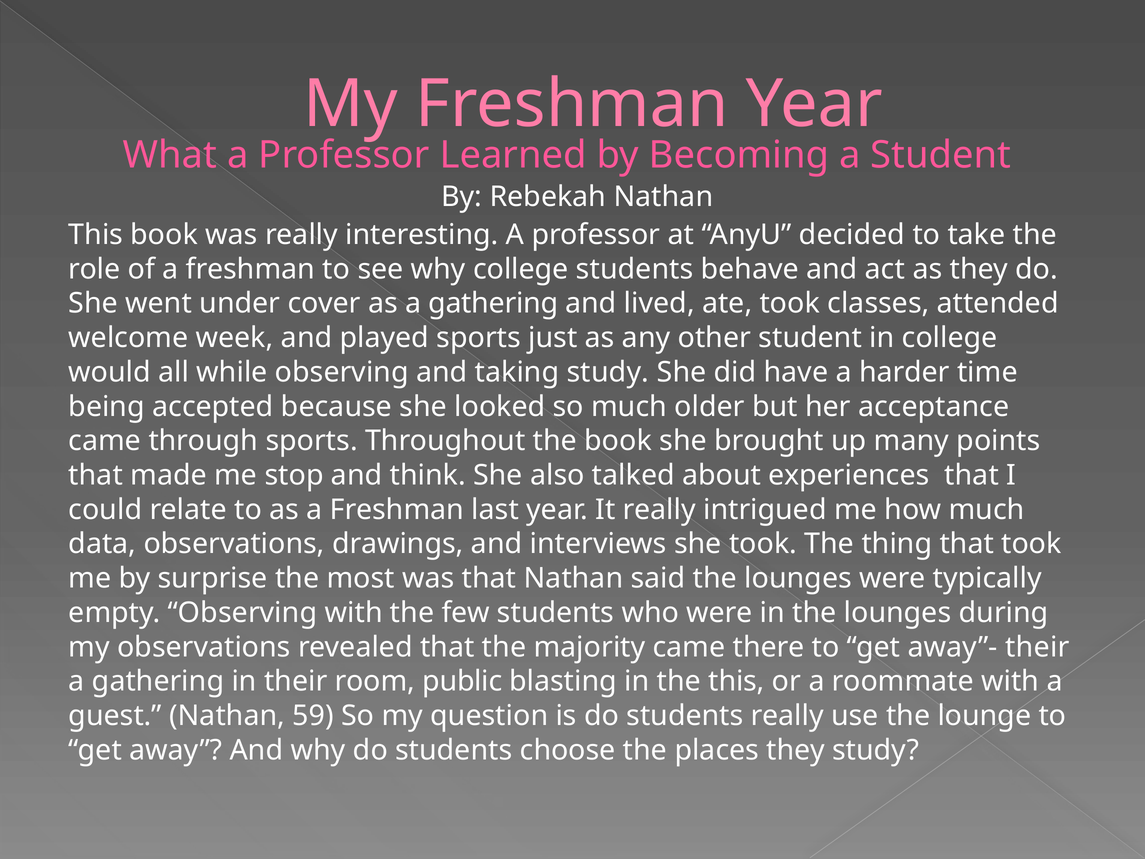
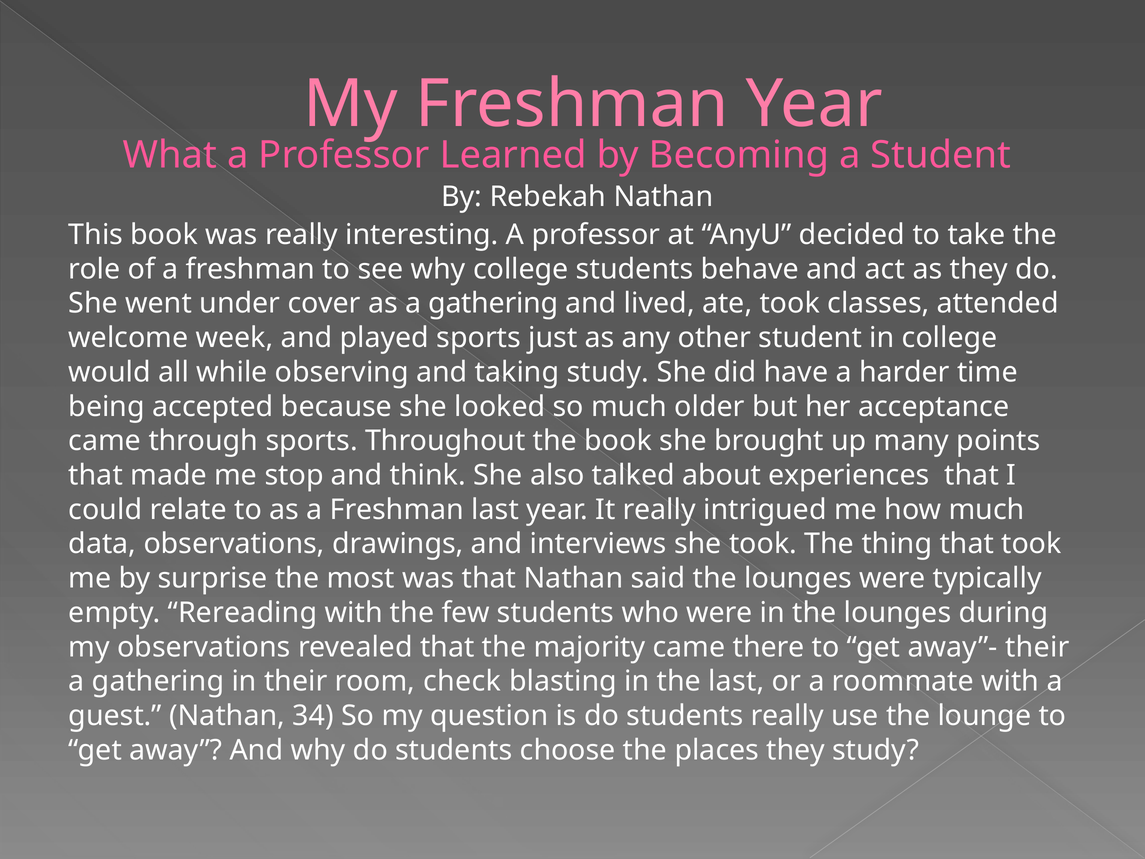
empty Observing: Observing -> Rereading
public: public -> check
the this: this -> last
59: 59 -> 34
